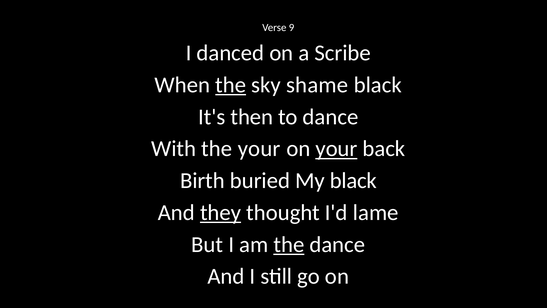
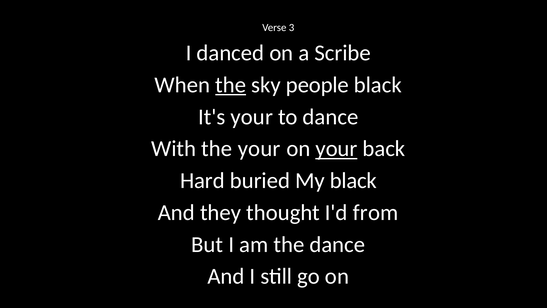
9: 9 -> 3
shame: shame -> people
It's then: then -> your
Birth: Birth -> Hard
they underline: present -> none
lame: lame -> from
the at (289, 244) underline: present -> none
